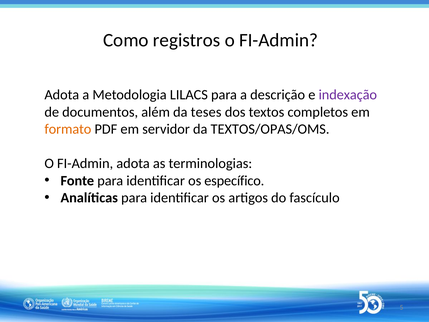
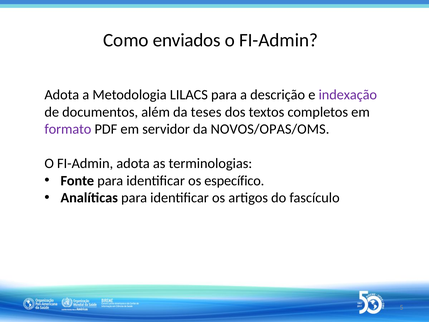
registros: registros -> enviados
formato colour: orange -> purple
TEXTOS/OPAS/OMS: TEXTOS/OPAS/OMS -> NOVOS/OPAS/OMS
